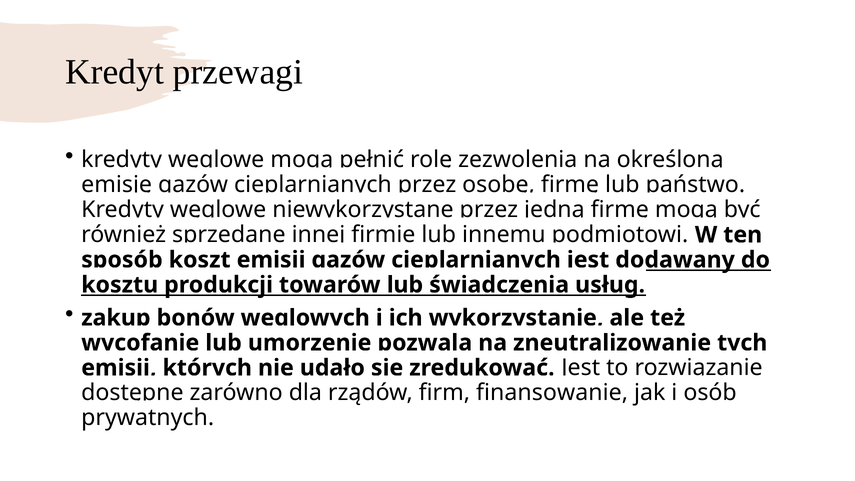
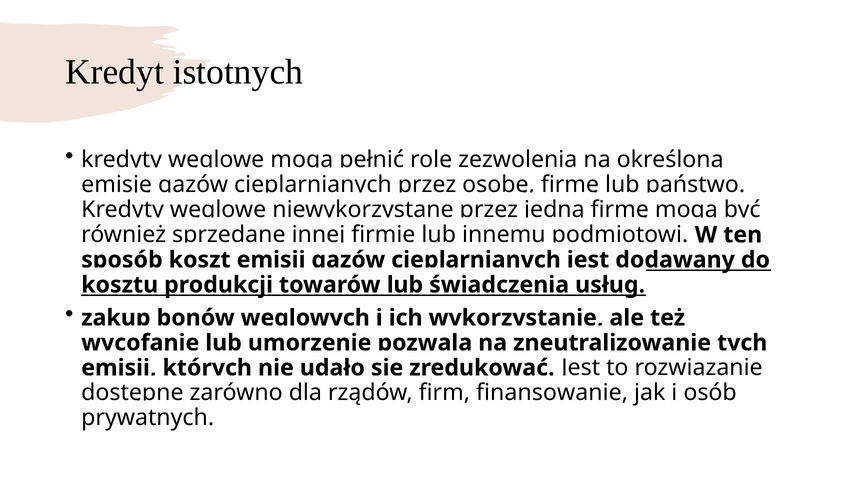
przewagi: przewagi -> istotnych
